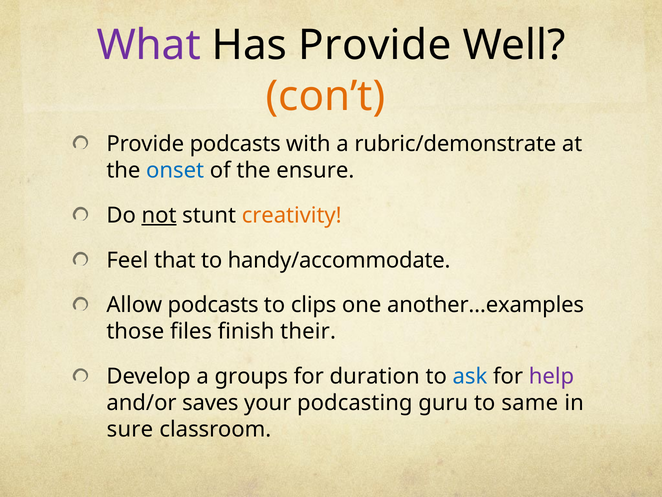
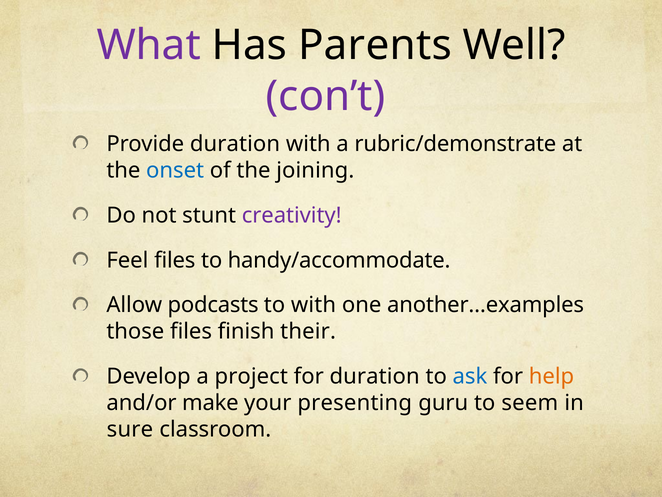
Has Provide: Provide -> Parents
con’t colour: orange -> purple
Provide podcasts: podcasts -> duration
ensure: ensure -> joining
not underline: present -> none
creativity colour: orange -> purple
Feel that: that -> files
to clips: clips -> with
groups: groups -> project
help colour: purple -> orange
saves: saves -> make
podcasting: podcasting -> presenting
same: same -> seem
